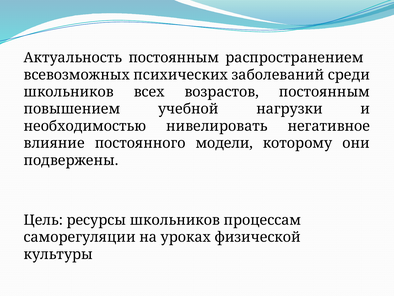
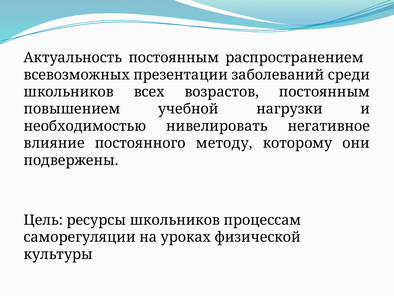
психических: психических -> презентации
модели: модели -> методу
